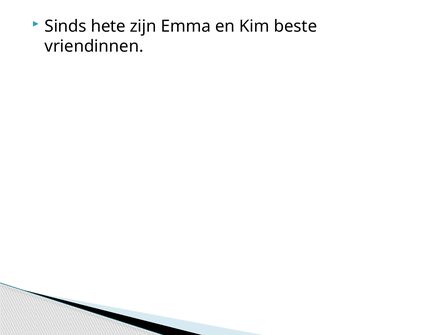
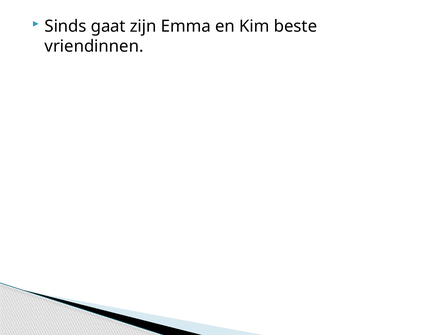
hete: hete -> gaat
